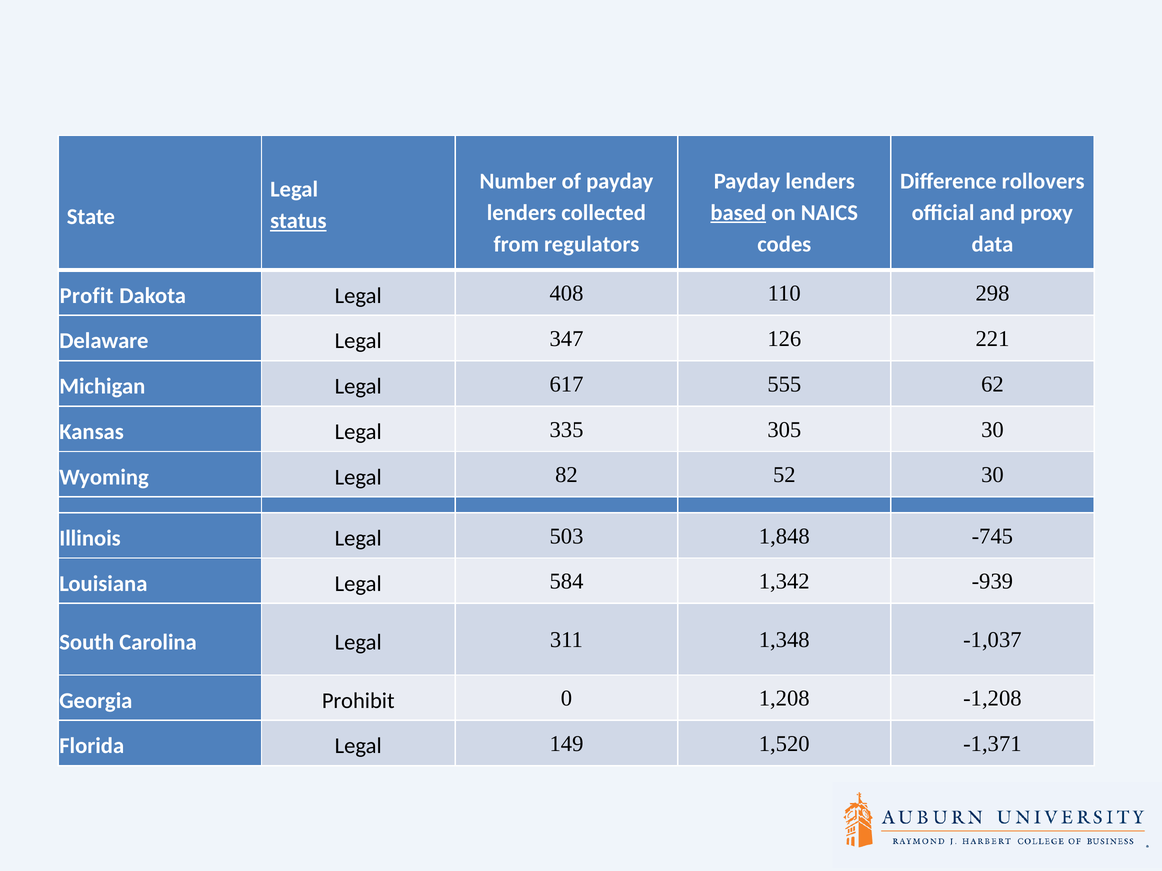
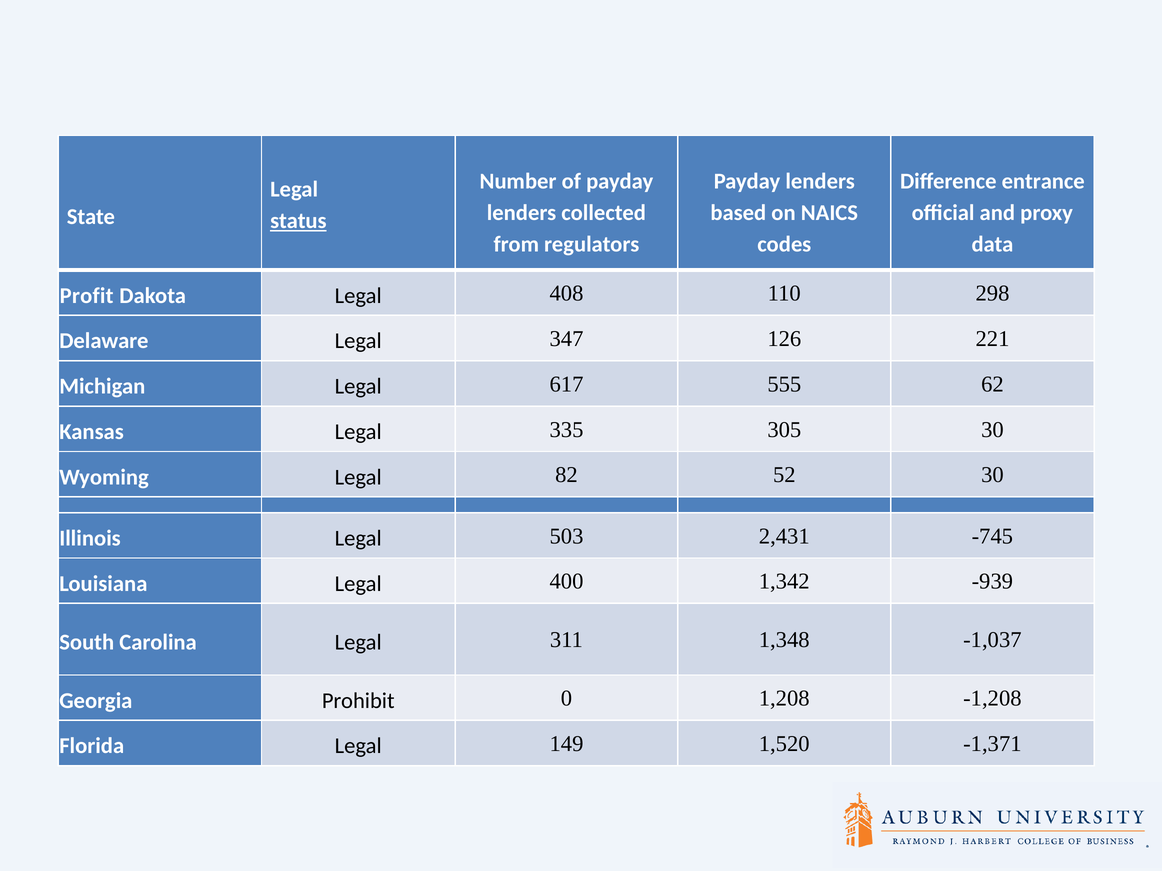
rollovers: rollovers -> entrance
based underline: present -> none
1,848: 1,848 -> 2,431
584: 584 -> 400
